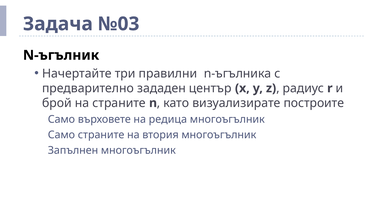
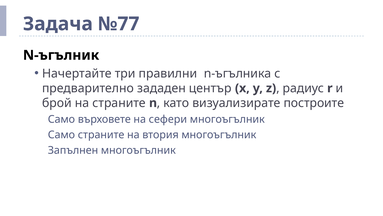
№03: №03 -> №77
редица: редица -> сефери
